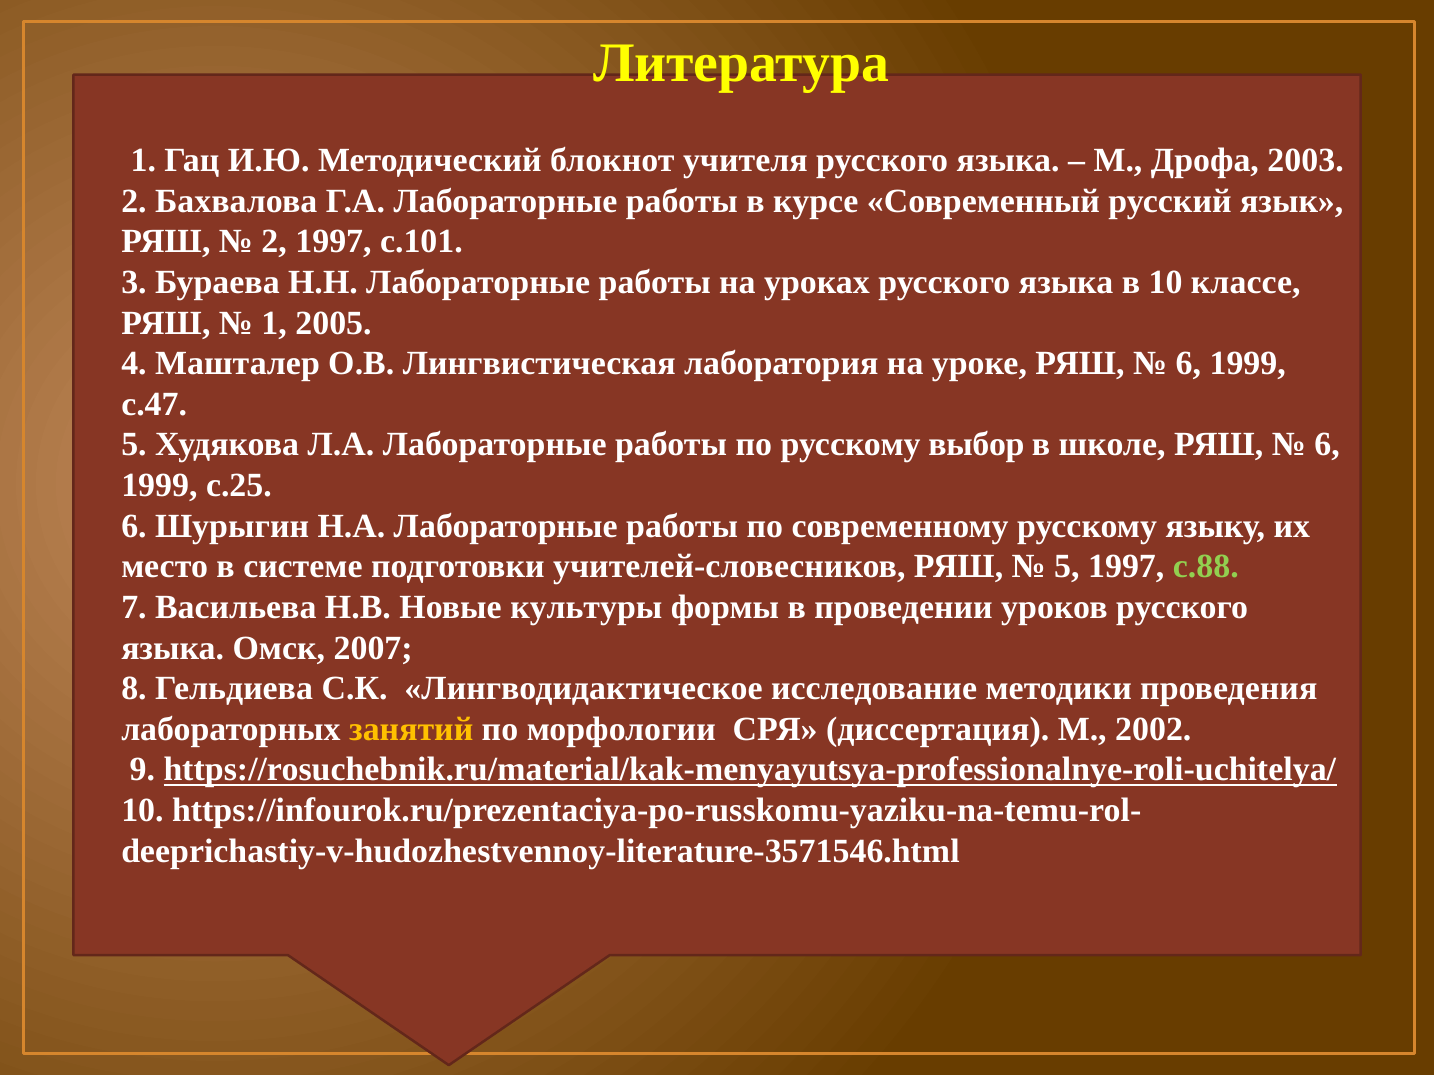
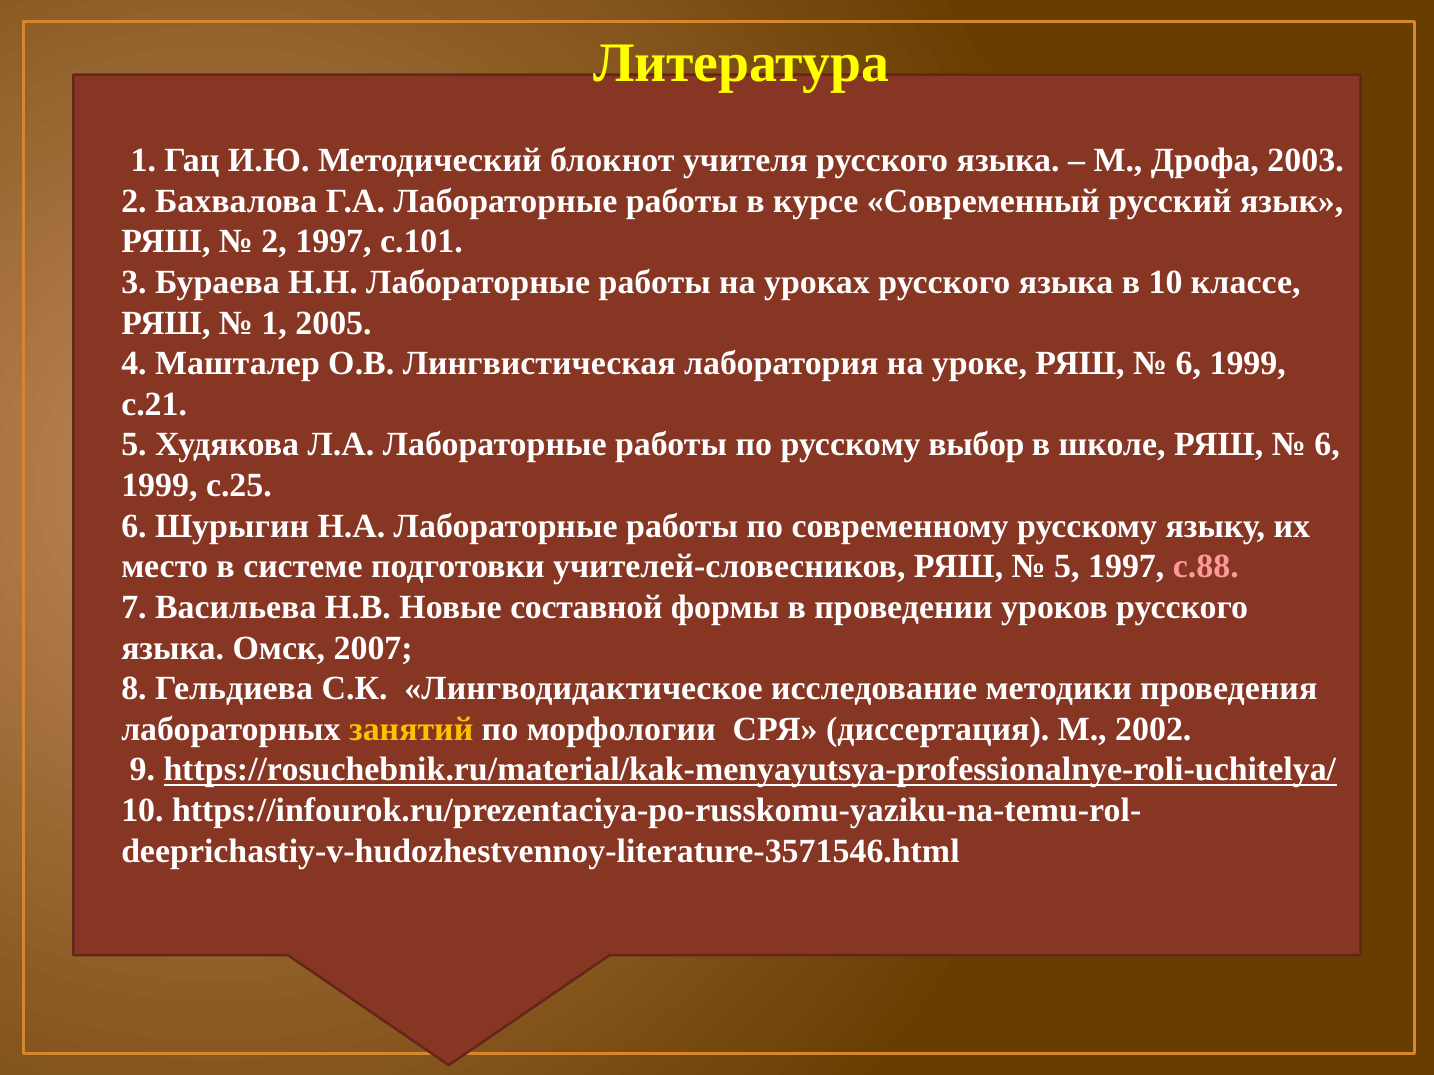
с.47: с.47 -> с.21
с.88 colour: light green -> pink
культуры: культуры -> составной
